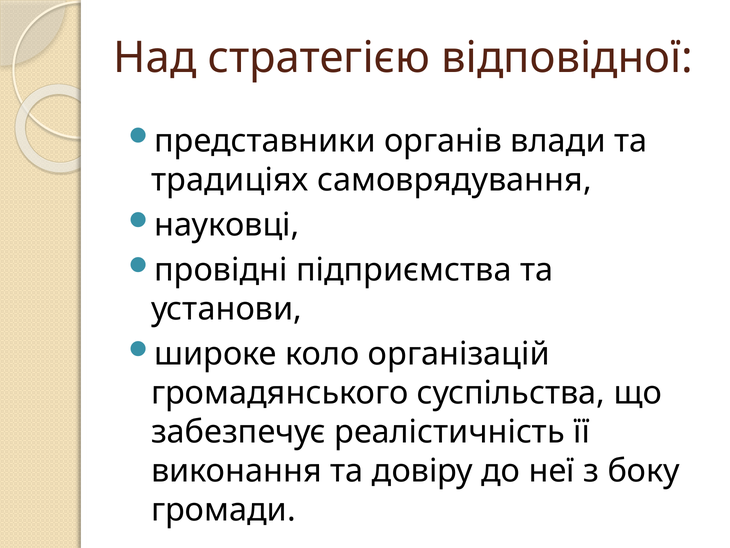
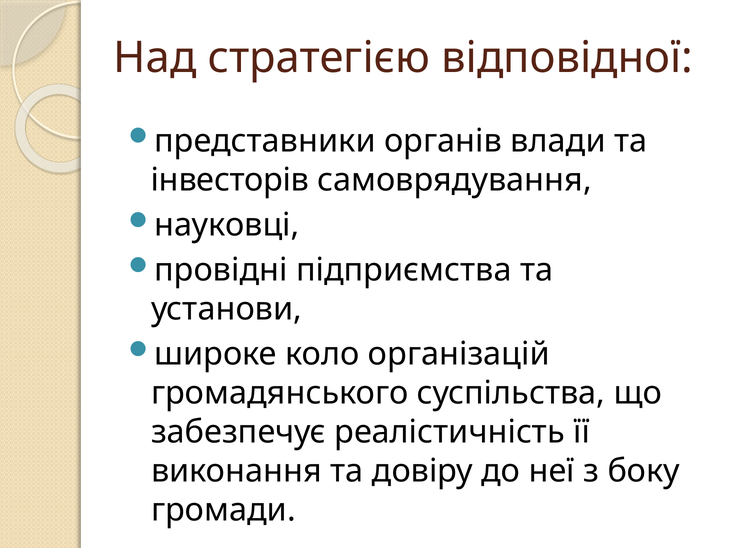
традиціях: традиціях -> інвесторів
